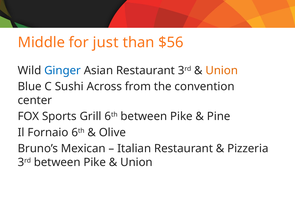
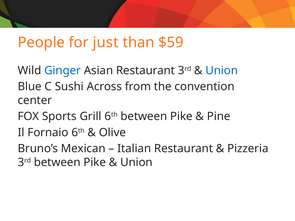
Middle: Middle -> People
$56: $56 -> $59
Union at (222, 71) colour: orange -> blue
